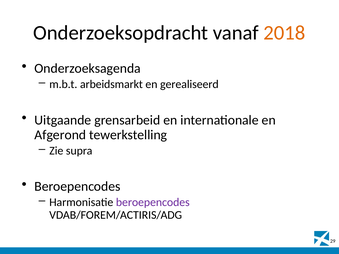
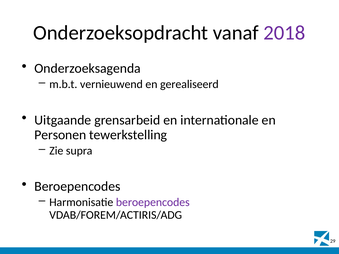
2018 colour: orange -> purple
arbeidsmarkt: arbeidsmarkt -> vernieuwend
Afgerond: Afgerond -> Personen
